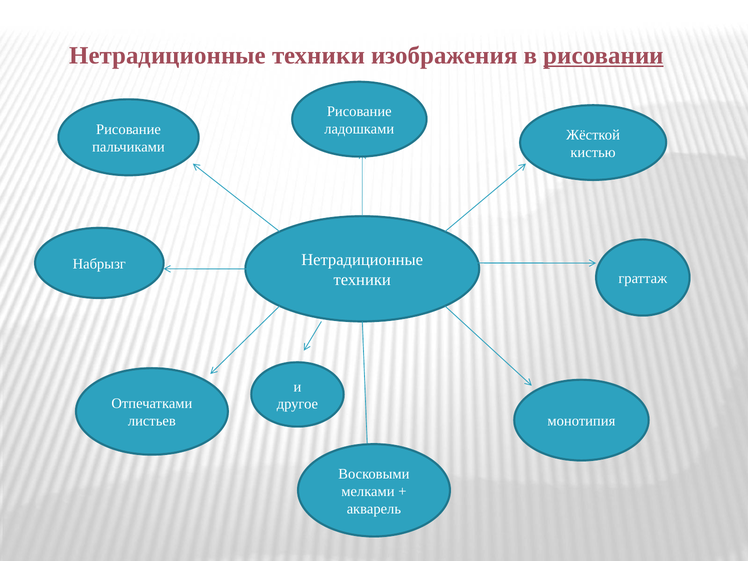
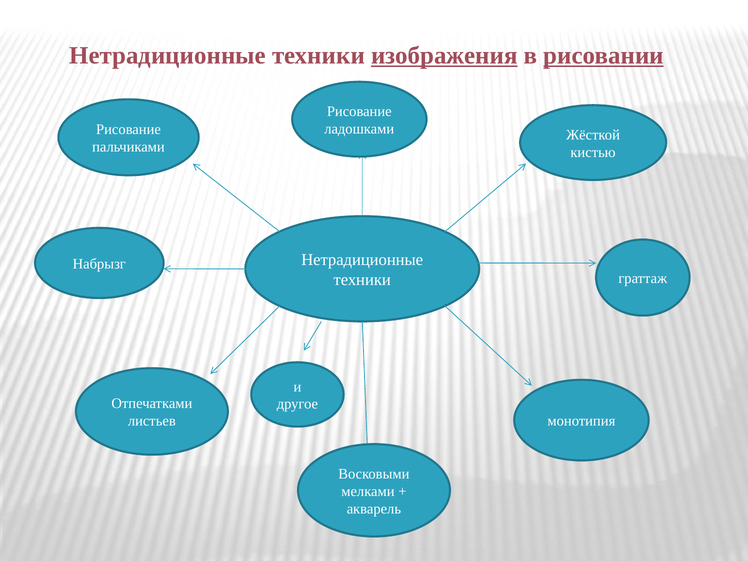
изображения underline: none -> present
